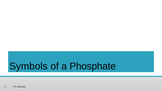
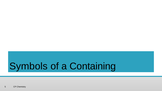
Phosphate: Phosphate -> Containing
